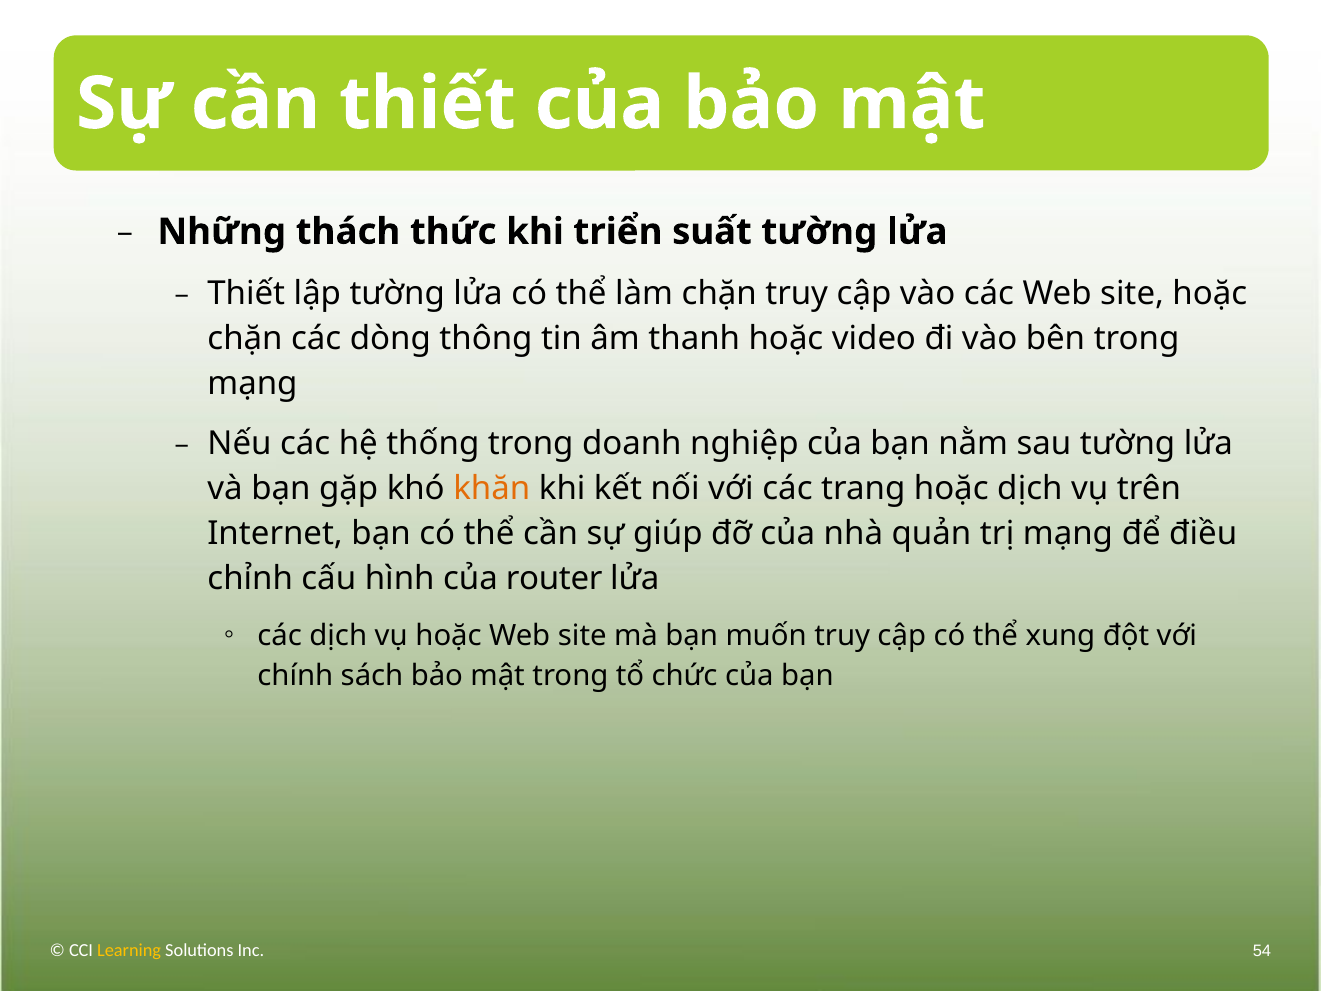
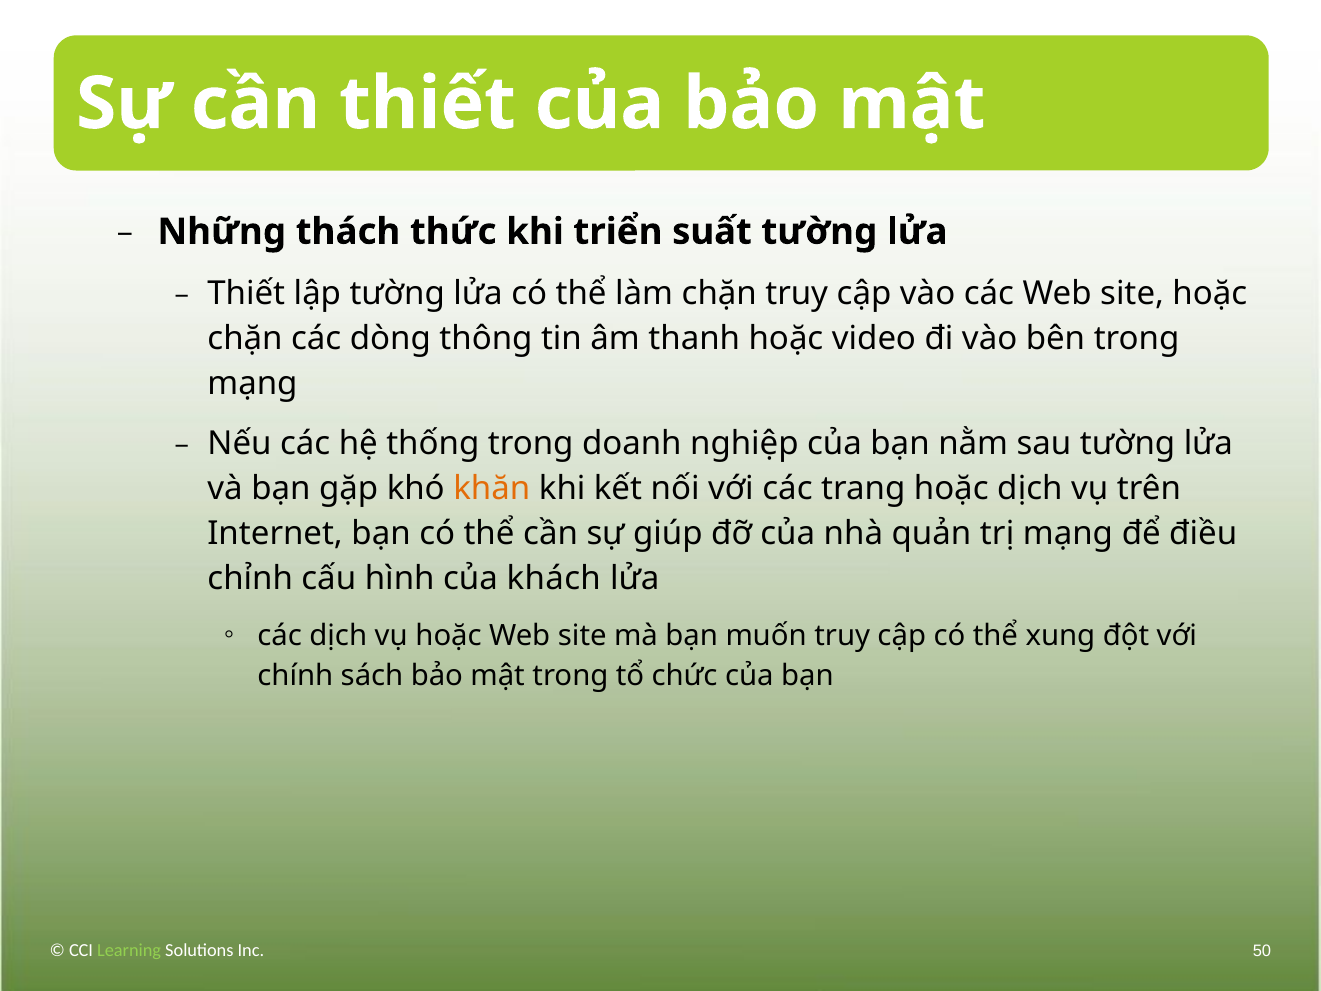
router: router -> khách
Learning colour: yellow -> light green
54: 54 -> 50
